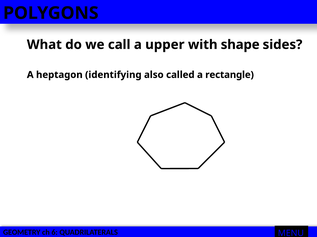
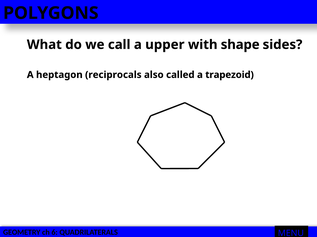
identifying: identifying -> reciprocals
rectangle: rectangle -> trapezoid
